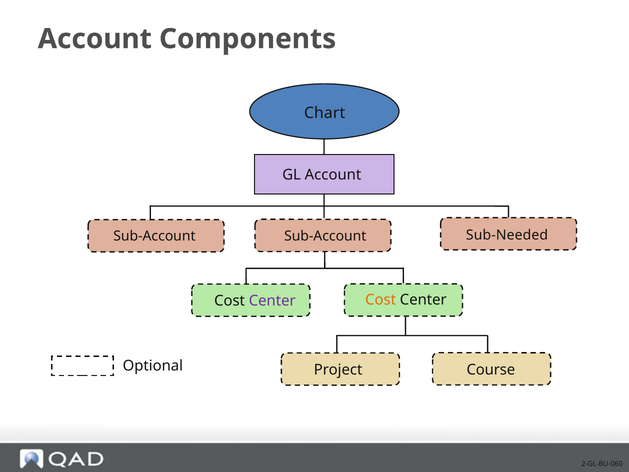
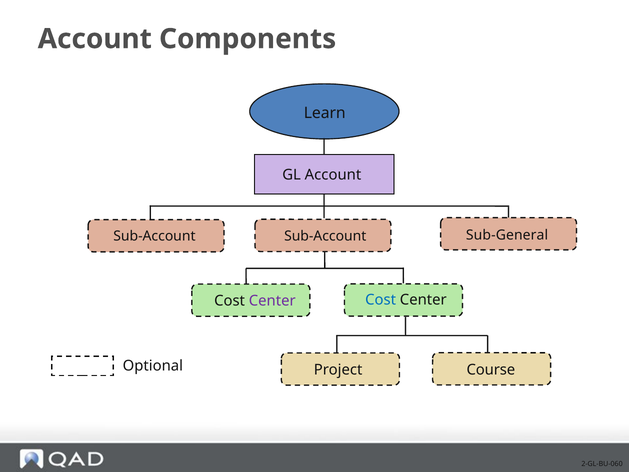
Chart: Chart -> Learn
Sub-Needed: Sub-Needed -> Sub-General
Cost at (381, 300) colour: orange -> blue
